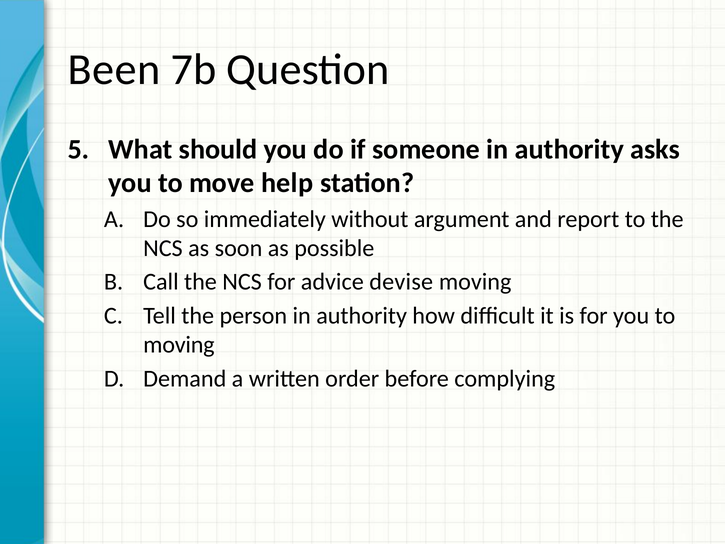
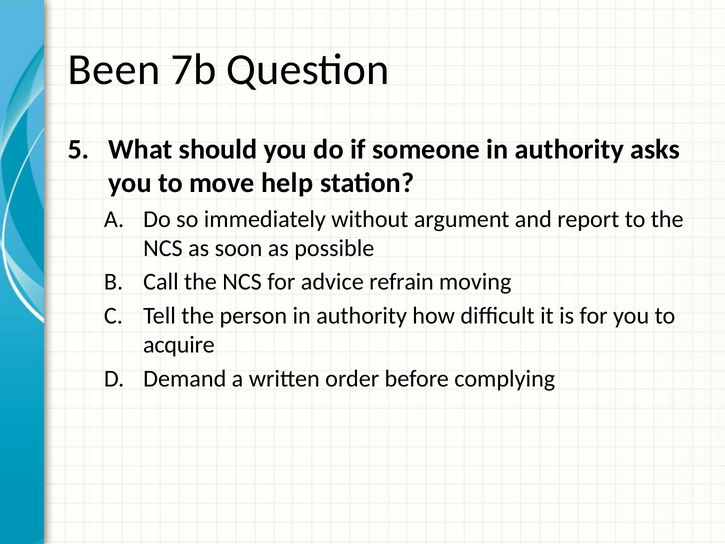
devise: devise -> refrain
moving at (179, 345): moving -> acquire
